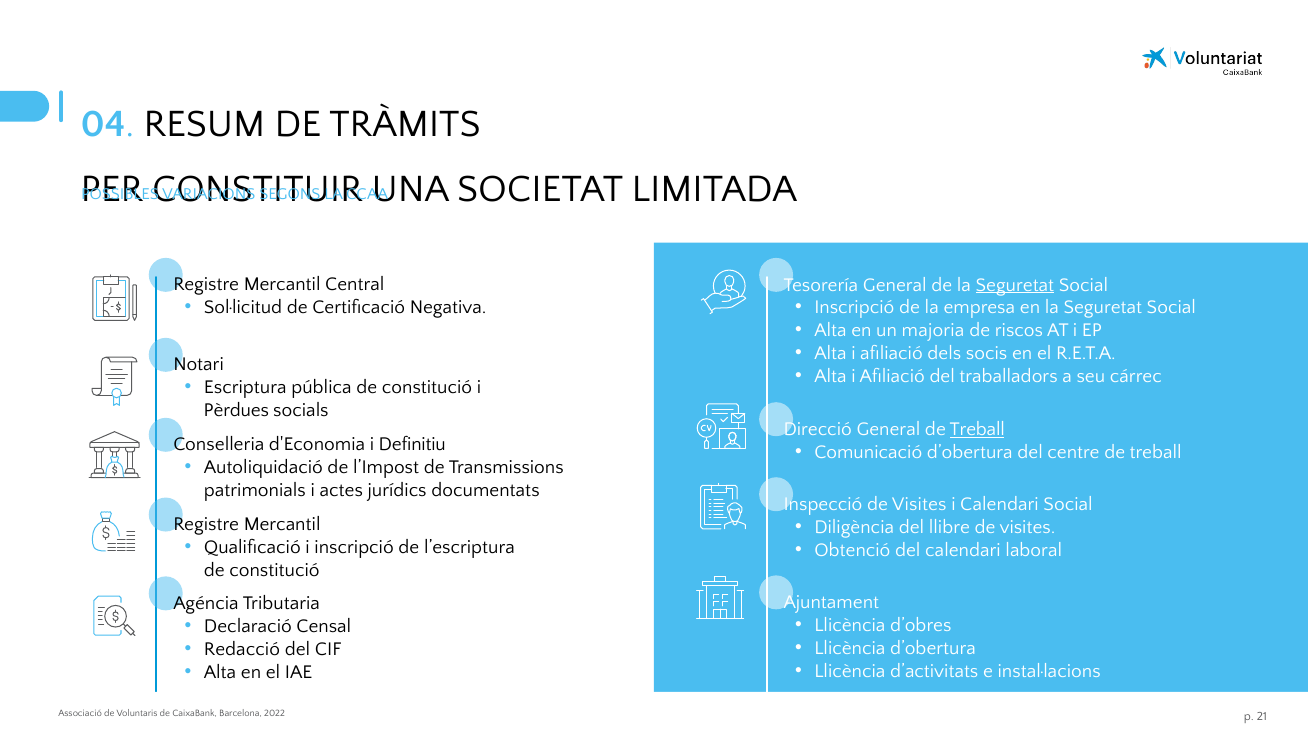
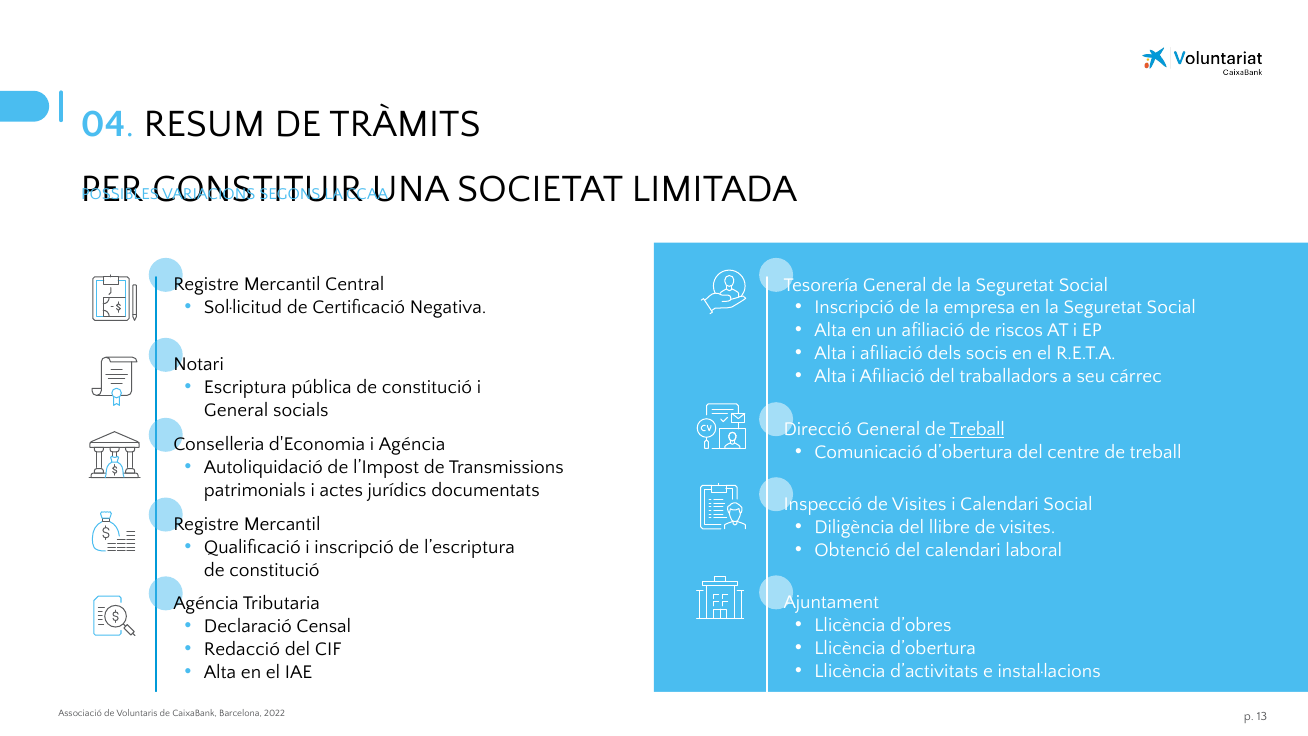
Seguretat at (1015, 285) underline: present -> none
un majoria: majoria -> afiliació
Pèrdues at (236, 410): Pèrdues -> General
i Definitiu: Definitiu -> Agéncia
21: 21 -> 13
